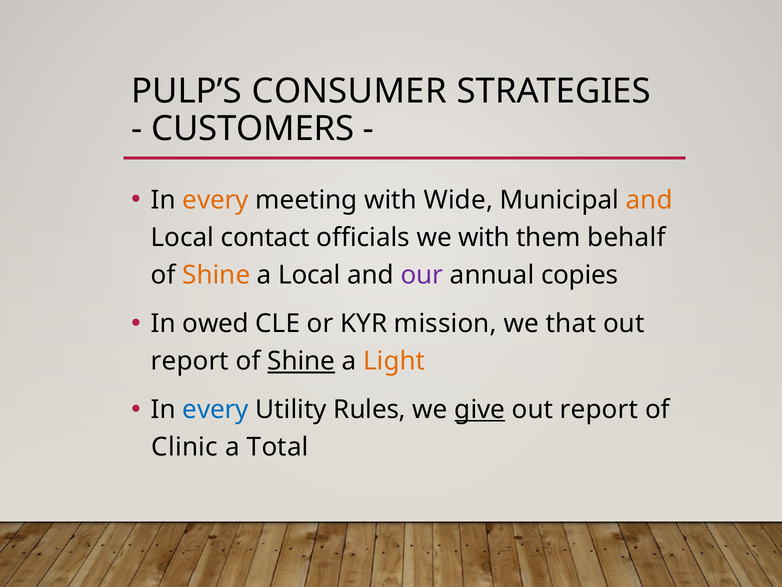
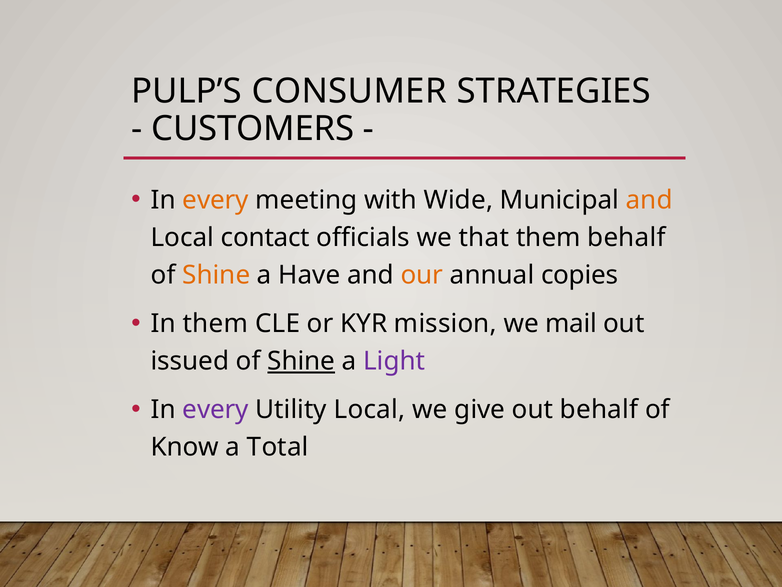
we with: with -> that
a Local: Local -> Have
our colour: purple -> orange
In owed: owed -> them
that: that -> mail
report at (190, 361): report -> issued
Light colour: orange -> purple
every at (216, 409) colour: blue -> purple
Utility Rules: Rules -> Local
give underline: present -> none
report at (599, 409): report -> behalf
Clinic: Clinic -> Know
